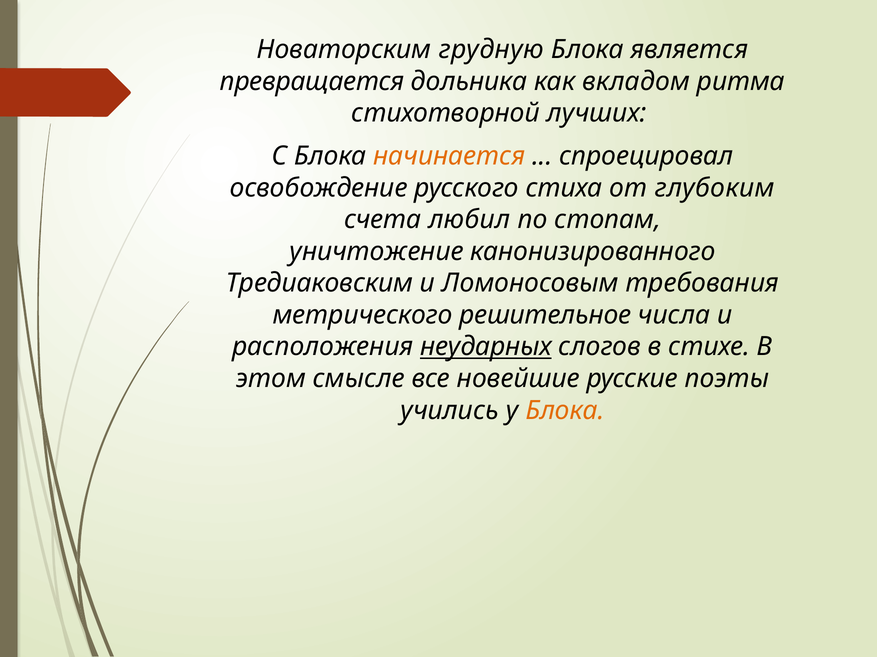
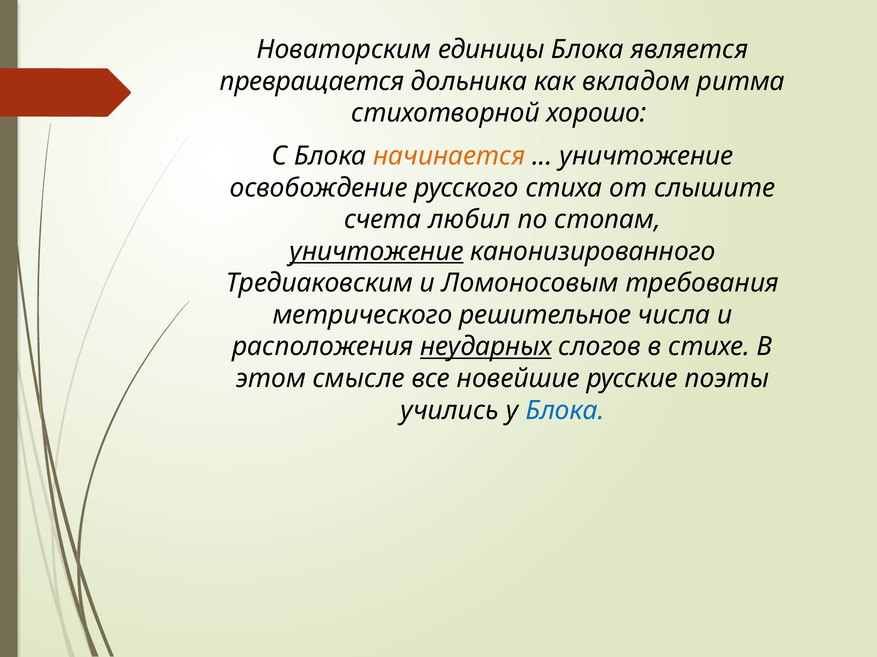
грудную: грудную -> единицы
лучших: лучших -> хорошо
спроецировал at (646, 156): спроецировал -> уничтожение
глубоким: глубоким -> слышите
уничтожение at (376, 252) underline: none -> present
Блока at (565, 411) colour: orange -> blue
